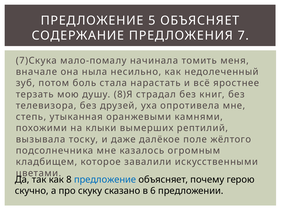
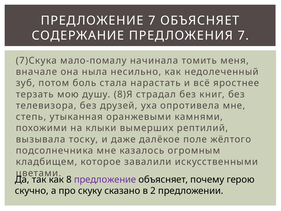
ПРЕДЛОЖЕНИЕ 5: 5 -> 7
предложение at (105, 179) colour: blue -> purple
6: 6 -> 2
